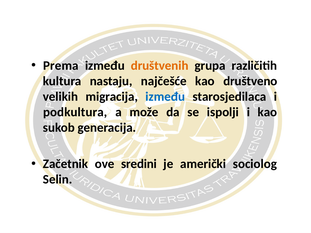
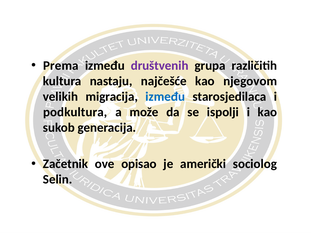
društvenih colour: orange -> purple
društveno: društveno -> njegovom
sredini: sredini -> opisao
